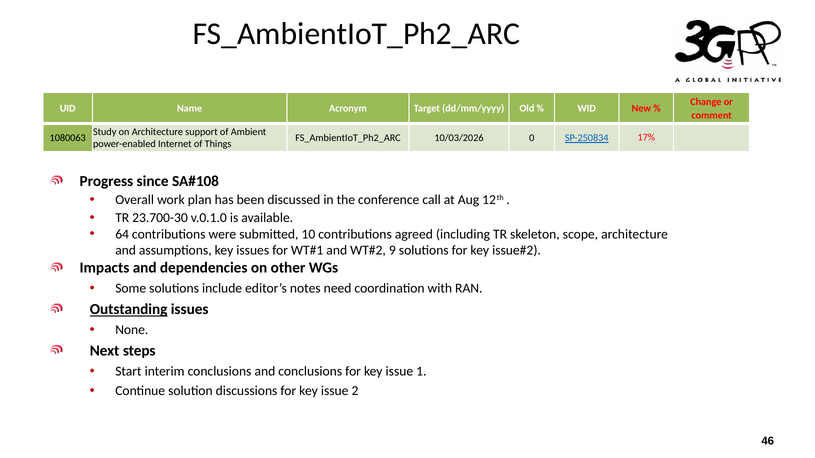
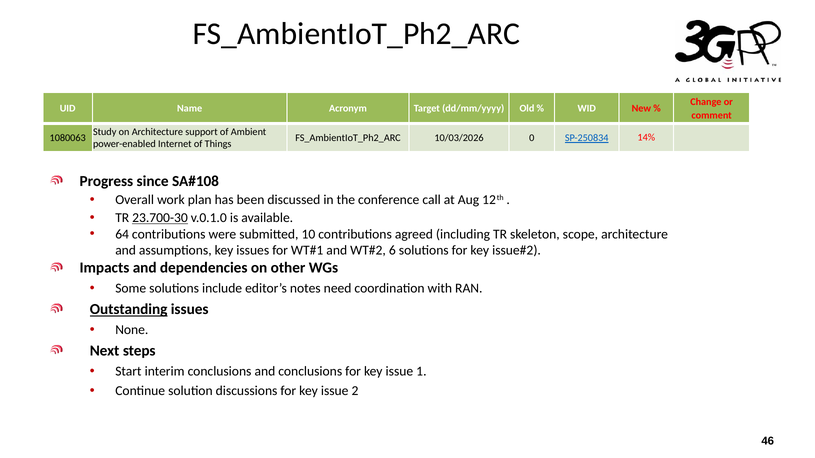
17%: 17% -> 14%
23.700-30 underline: none -> present
9: 9 -> 6
